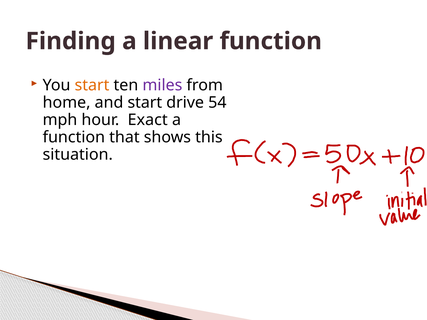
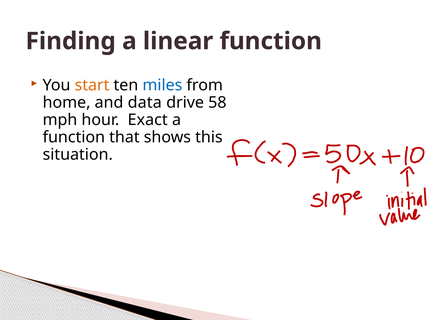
miles colour: purple -> blue
and start: start -> data
54: 54 -> 58
